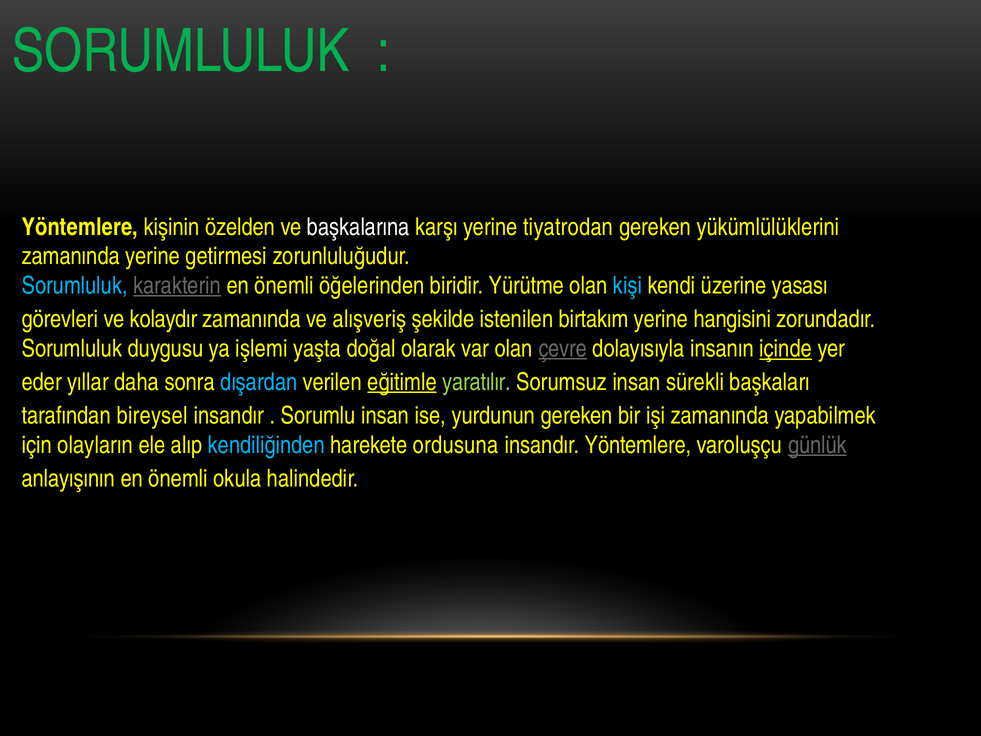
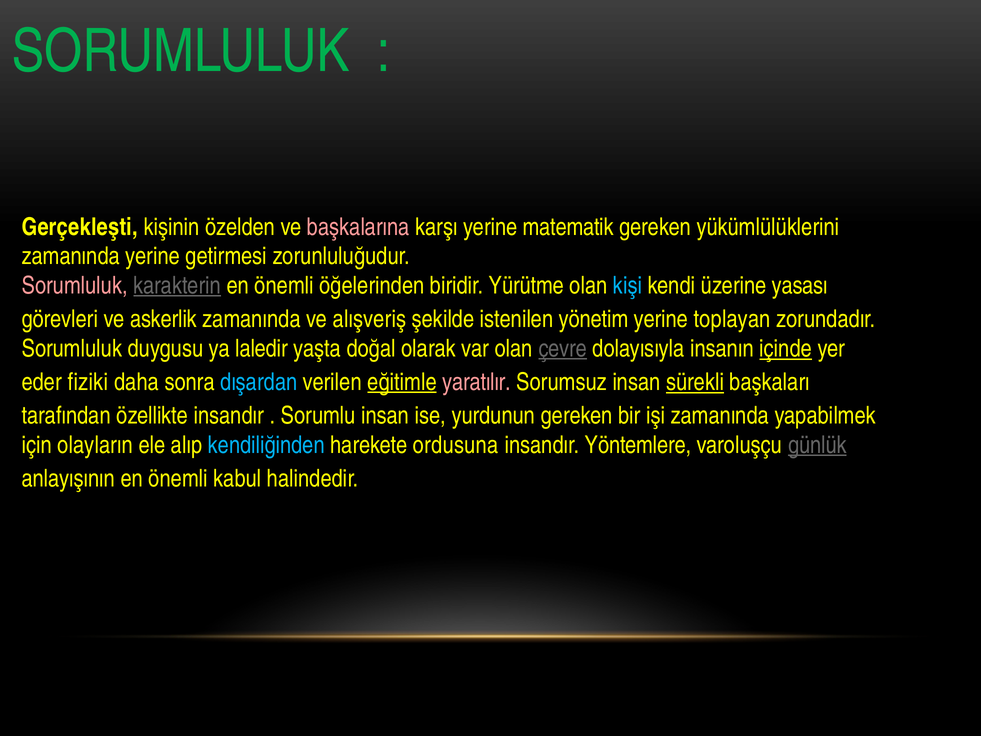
Yöntemlere at (80, 227): Yöntemlere -> Gerçekleşti
başkalarına colour: white -> pink
tiyatrodan: tiyatrodan -> matematik
Sorumluluk at (75, 286) colour: light blue -> pink
kolaydır: kolaydır -> askerlik
birtakım: birtakım -> yönetim
hangisini: hangisini -> toplayan
işlemi: işlemi -> laledir
yıllar: yıllar -> fiziki
yaratılır colour: light green -> pink
sürekli underline: none -> present
bireysel: bireysel -> özellikte
okula: okula -> kabul
